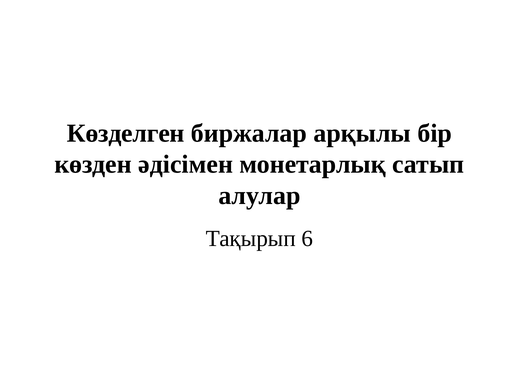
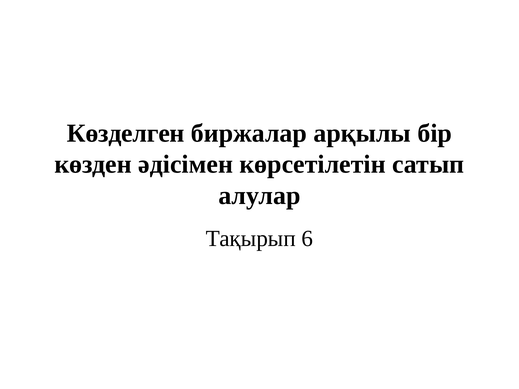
монетарлық: монетарлық -> көрсетілетін
